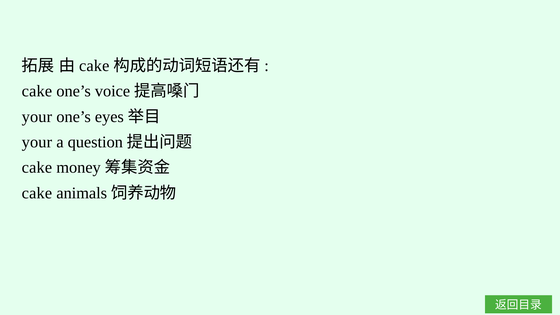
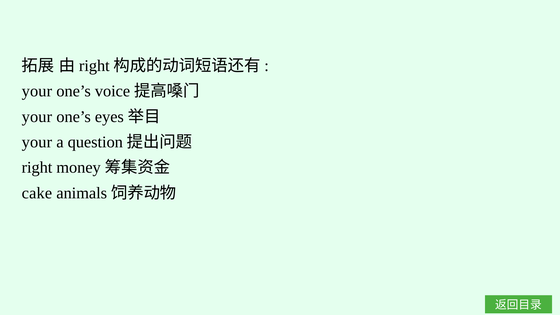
cake at (94, 66): cake -> right
cake at (37, 91): cake -> your
cake at (37, 168): cake -> right
